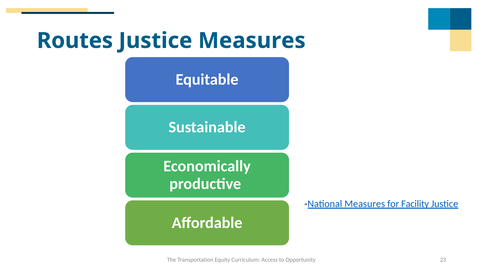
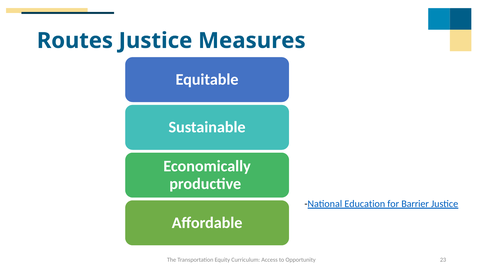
National Measures: Measures -> Education
Facility: Facility -> Barrier
